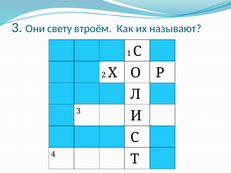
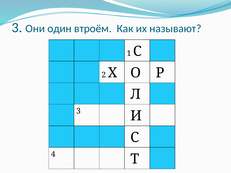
свету: свету -> один
